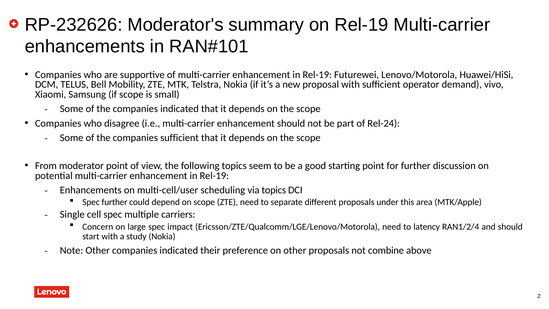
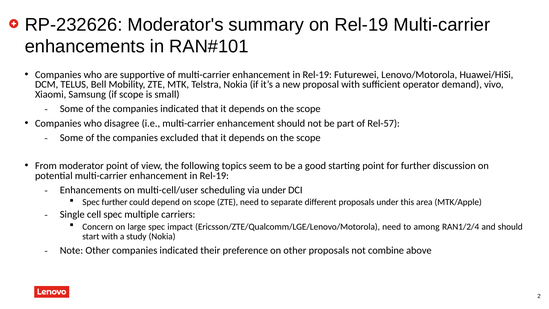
Rel-24: Rel-24 -> Rel-57
companies sufficient: sufficient -> excluded
via topics: topics -> under
latency: latency -> among
